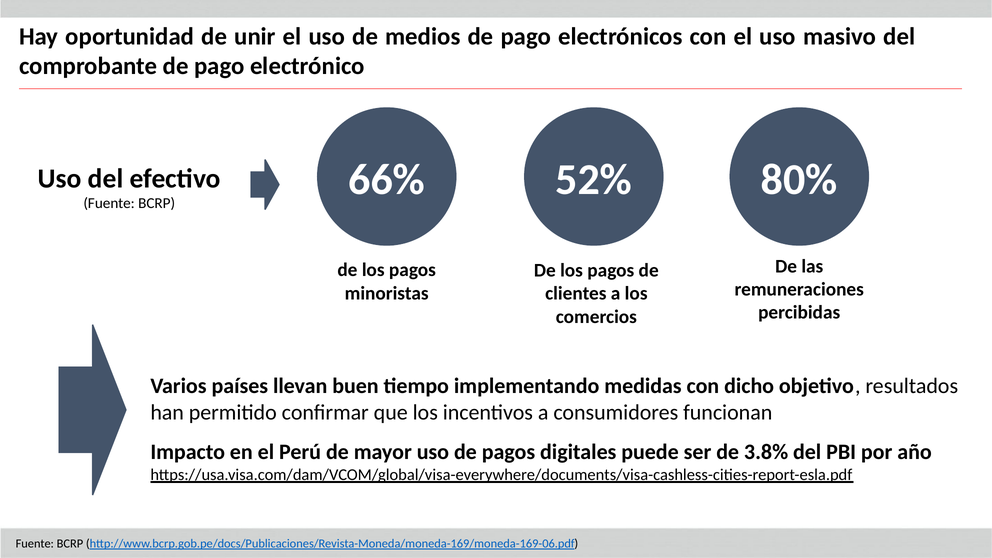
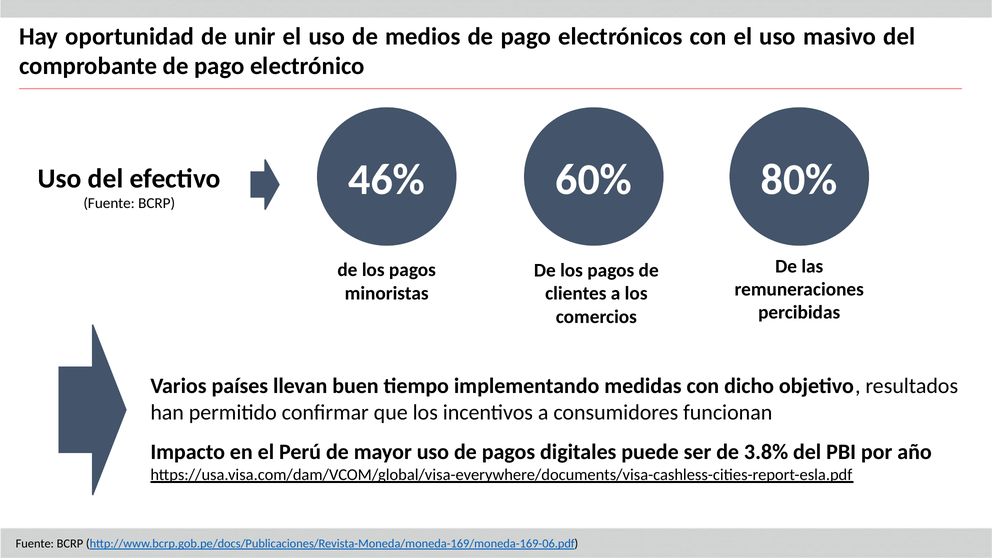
66%: 66% -> 46%
52%: 52% -> 60%
